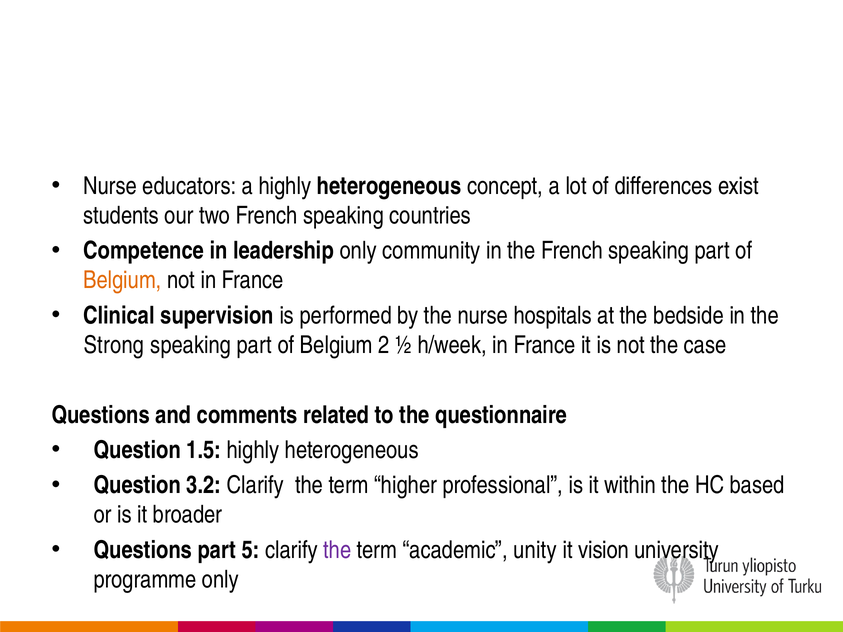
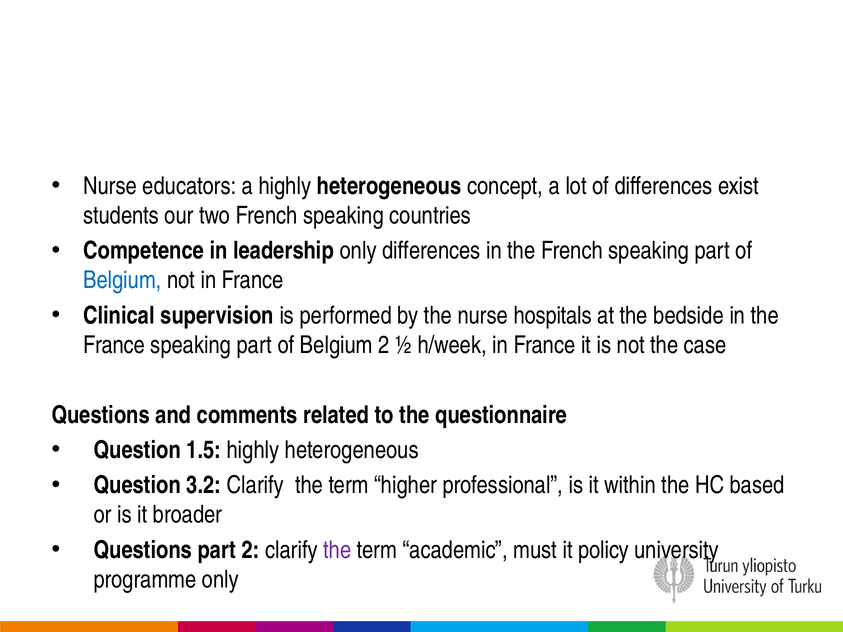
only community: community -> differences
Belgium at (122, 280) colour: orange -> blue
Strong at (114, 345): Strong -> France
part 5: 5 -> 2
unity: unity -> must
vision: vision -> policy
